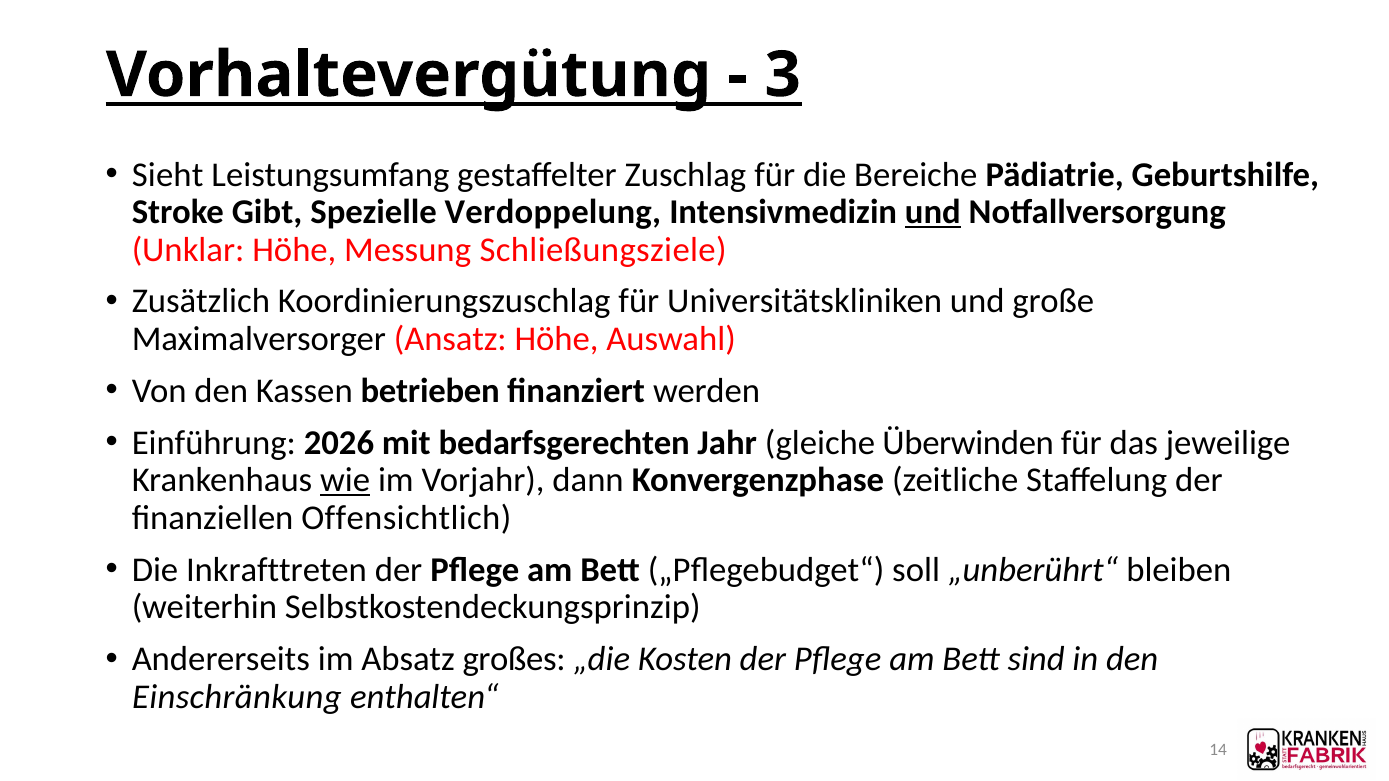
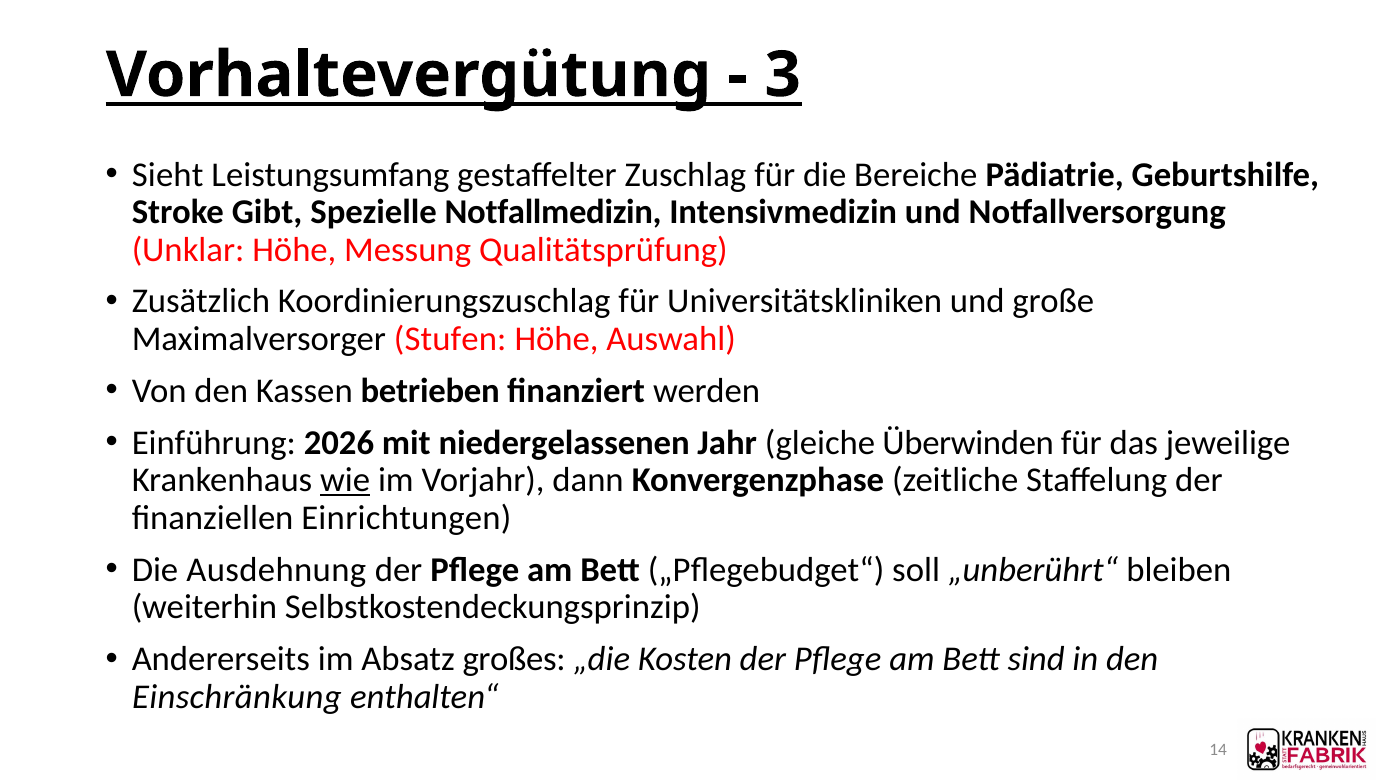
Verdoppelung: Verdoppelung -> Notfallmedizin
und at (933, 212) underline: present -> none
Schließungsziele: Schließungsziele -> Qualitätsprüfung
Ansatz: Ansatz -> Stufen
bedarfsgerechten: bedarfsgerechten -> niedergelassenen
Offensichtlich: Offensichtlich -> Einrichtungen
Inkrafttreten: Inkrafttreten -> Ausdehnung
